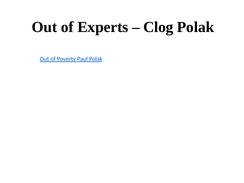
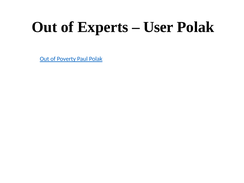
Clog: Clog -> User
